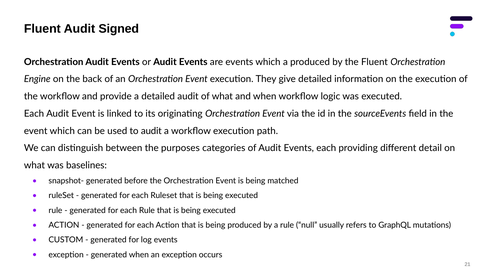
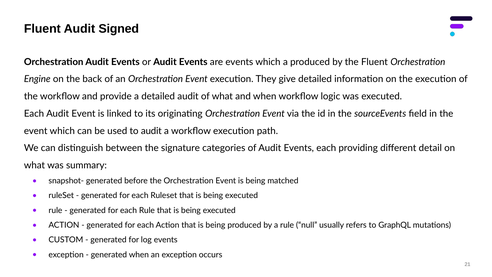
purposes: purposes -> signature
baselines: baselines -> summary
